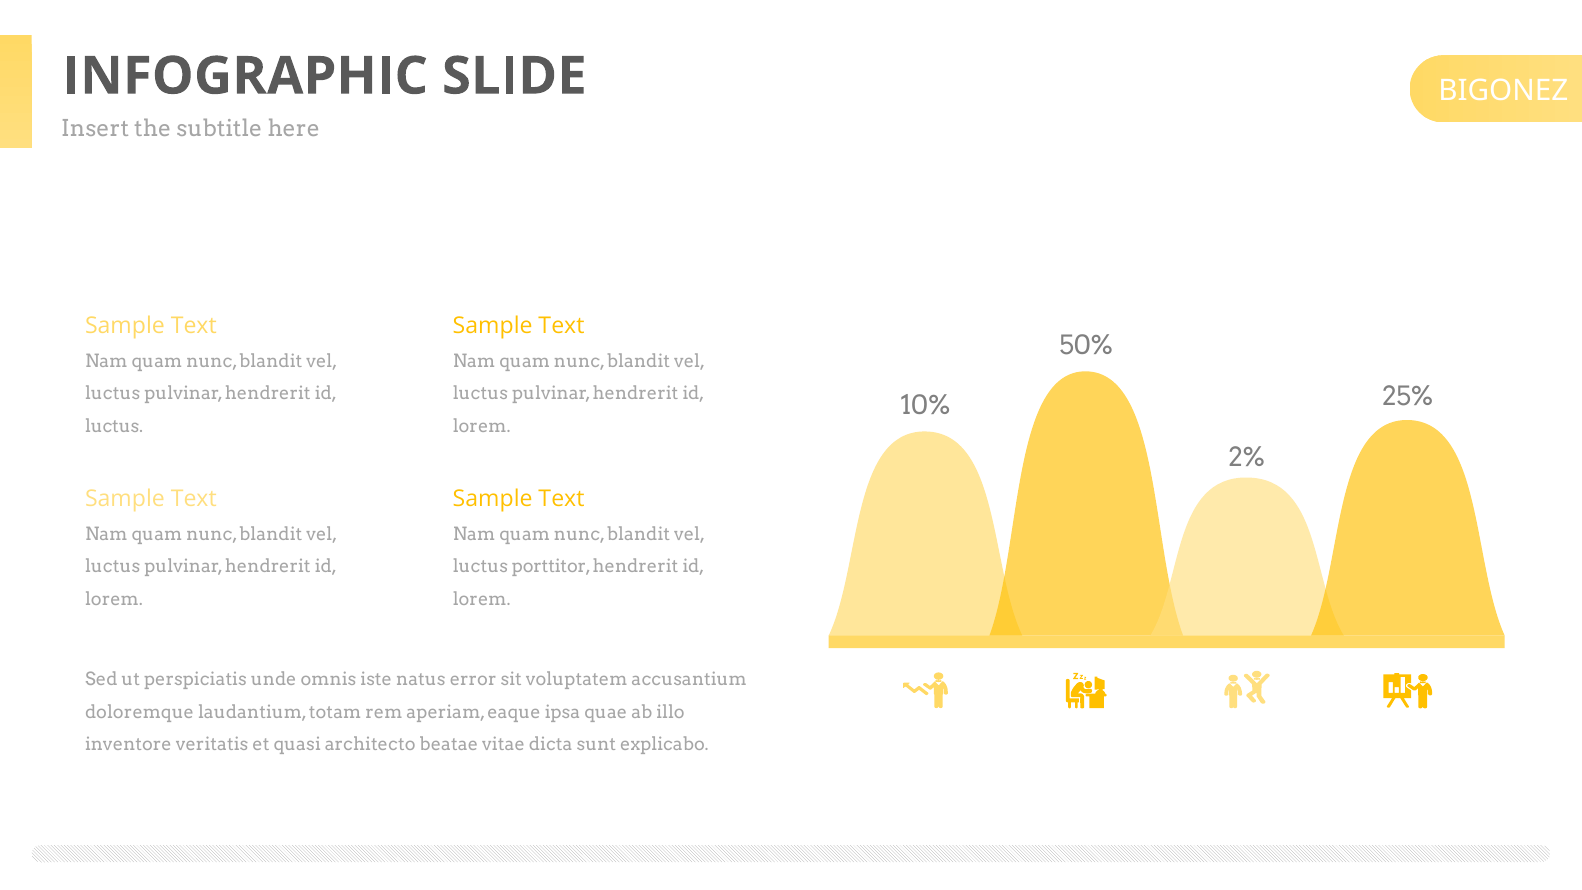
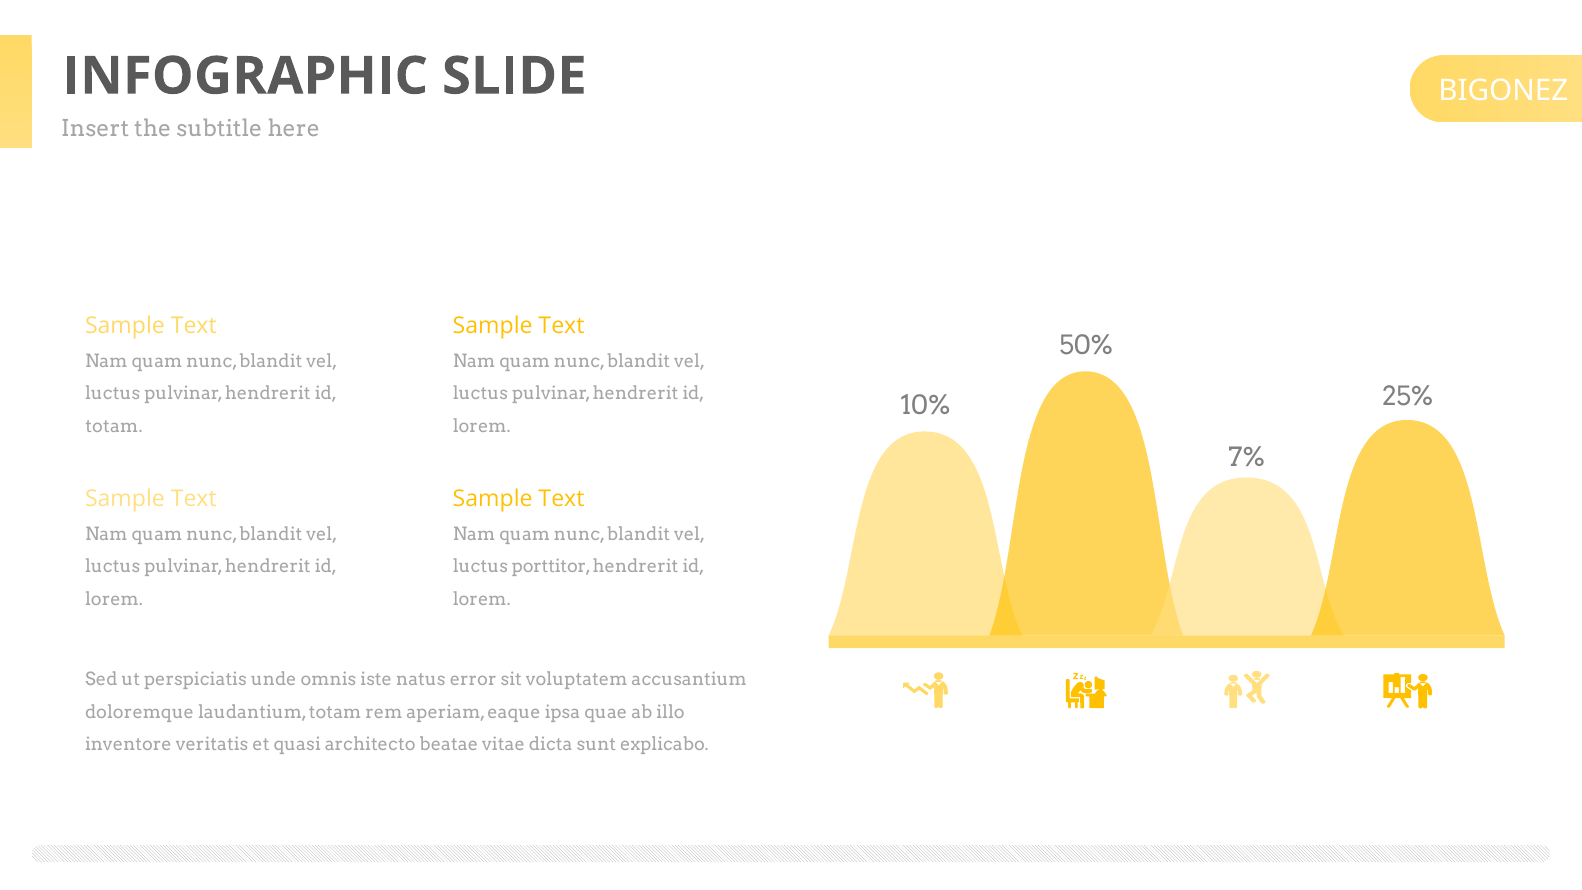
luctus at (114, 427): luctus -> totam
2%: 2% -> 7%
